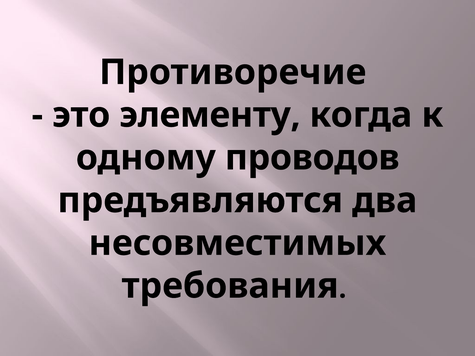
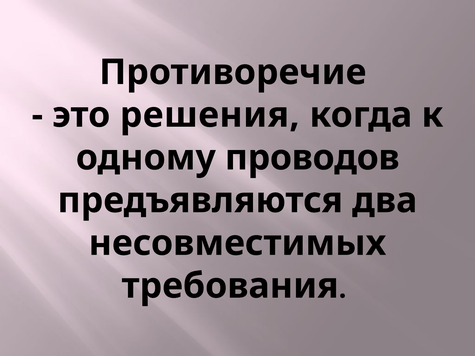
элементу: элементу -> решения
